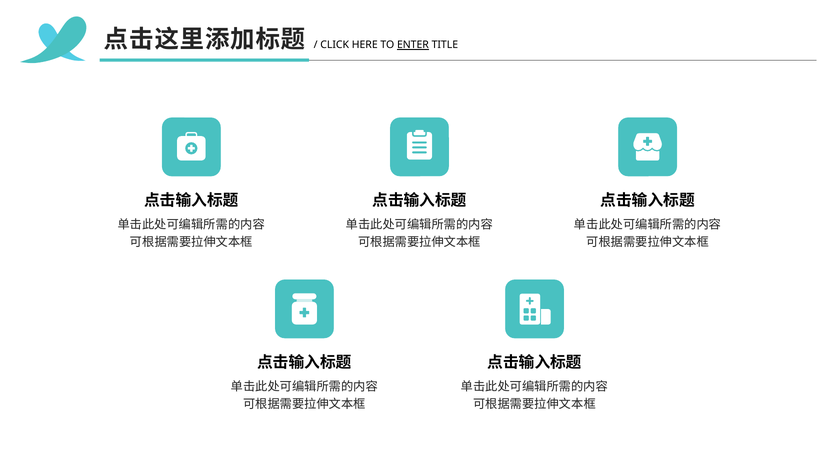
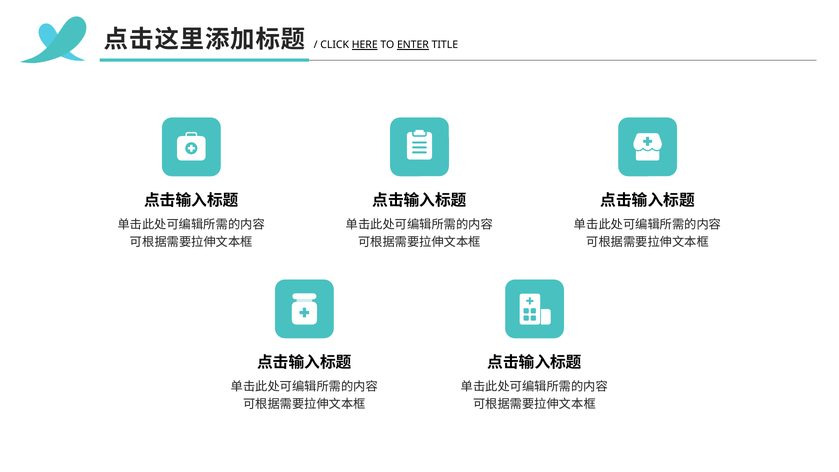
HERE underline: none -> present
